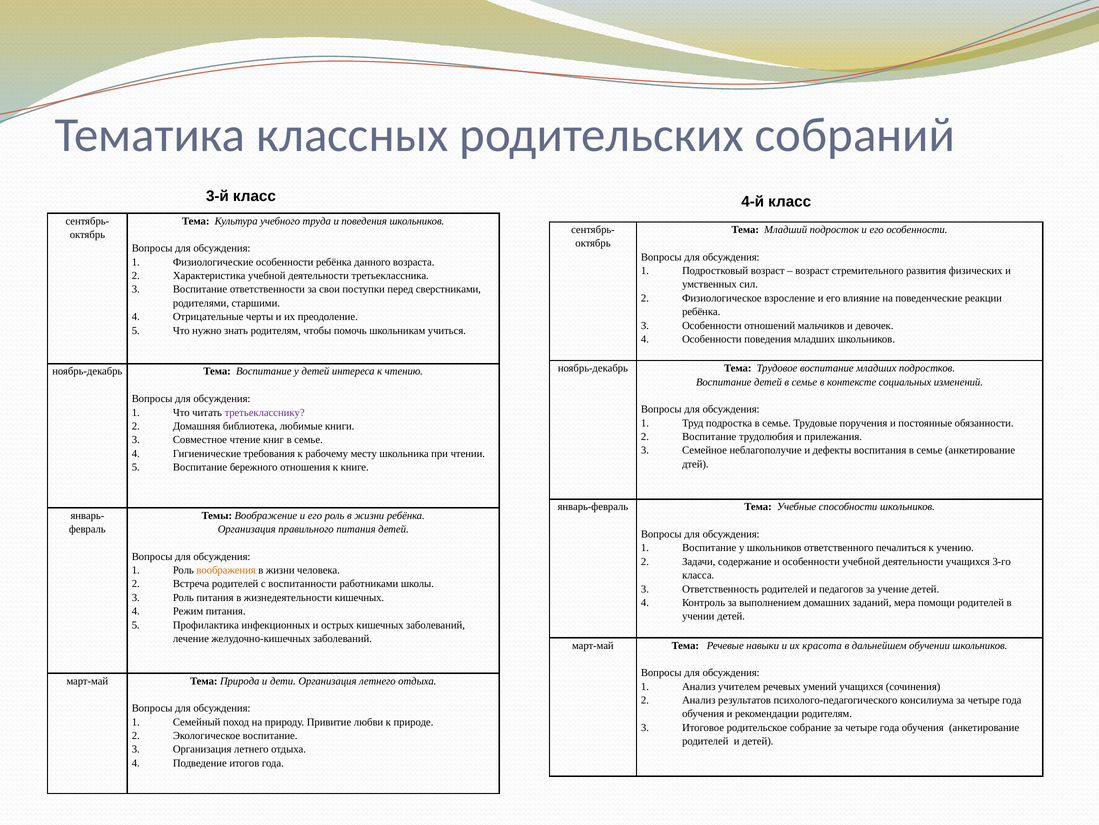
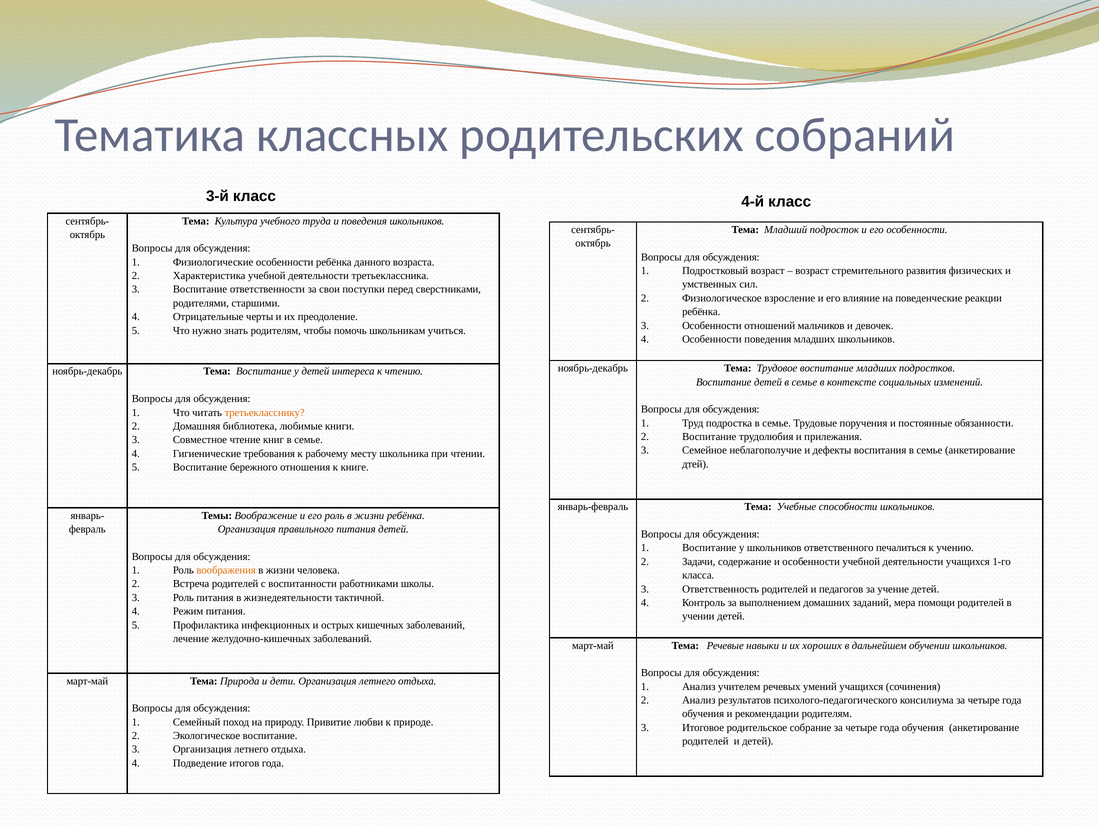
третьекласснику colour: purple -> orange
3-го: 3-го -> 1-го
жизнедеятельности кишечных: кишечных -> тактичной
красота: красота -> хороших
